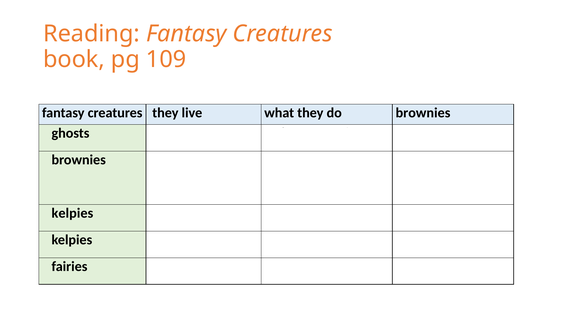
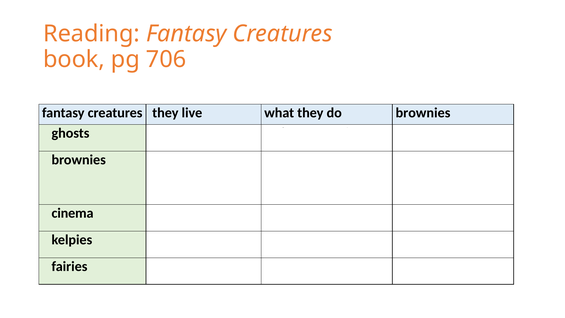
109: 109 -> 706
kelpies at (72, 213): kelpies -> cinema
